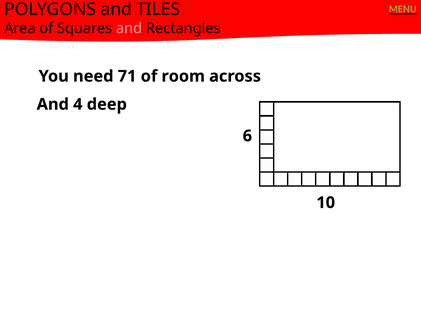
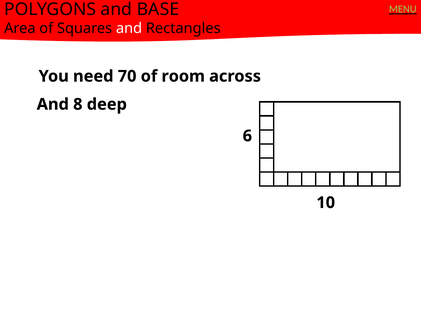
TILES: TILES -> BASE
and at (129, 28) colour: pink -> white
71: 71 -> 70
4: 4 -> 8
